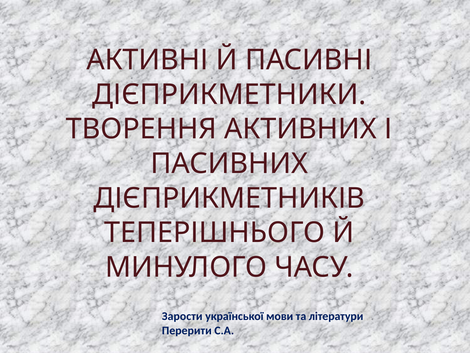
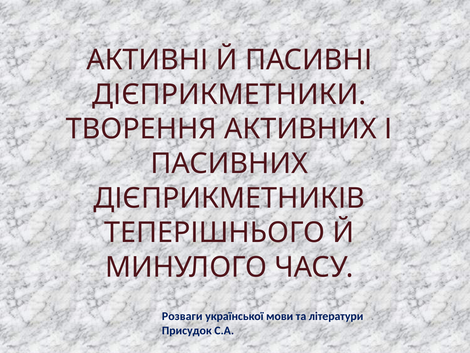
Зарости: Зарости -> Розваги
Перерити: Перерити -> Присудок
